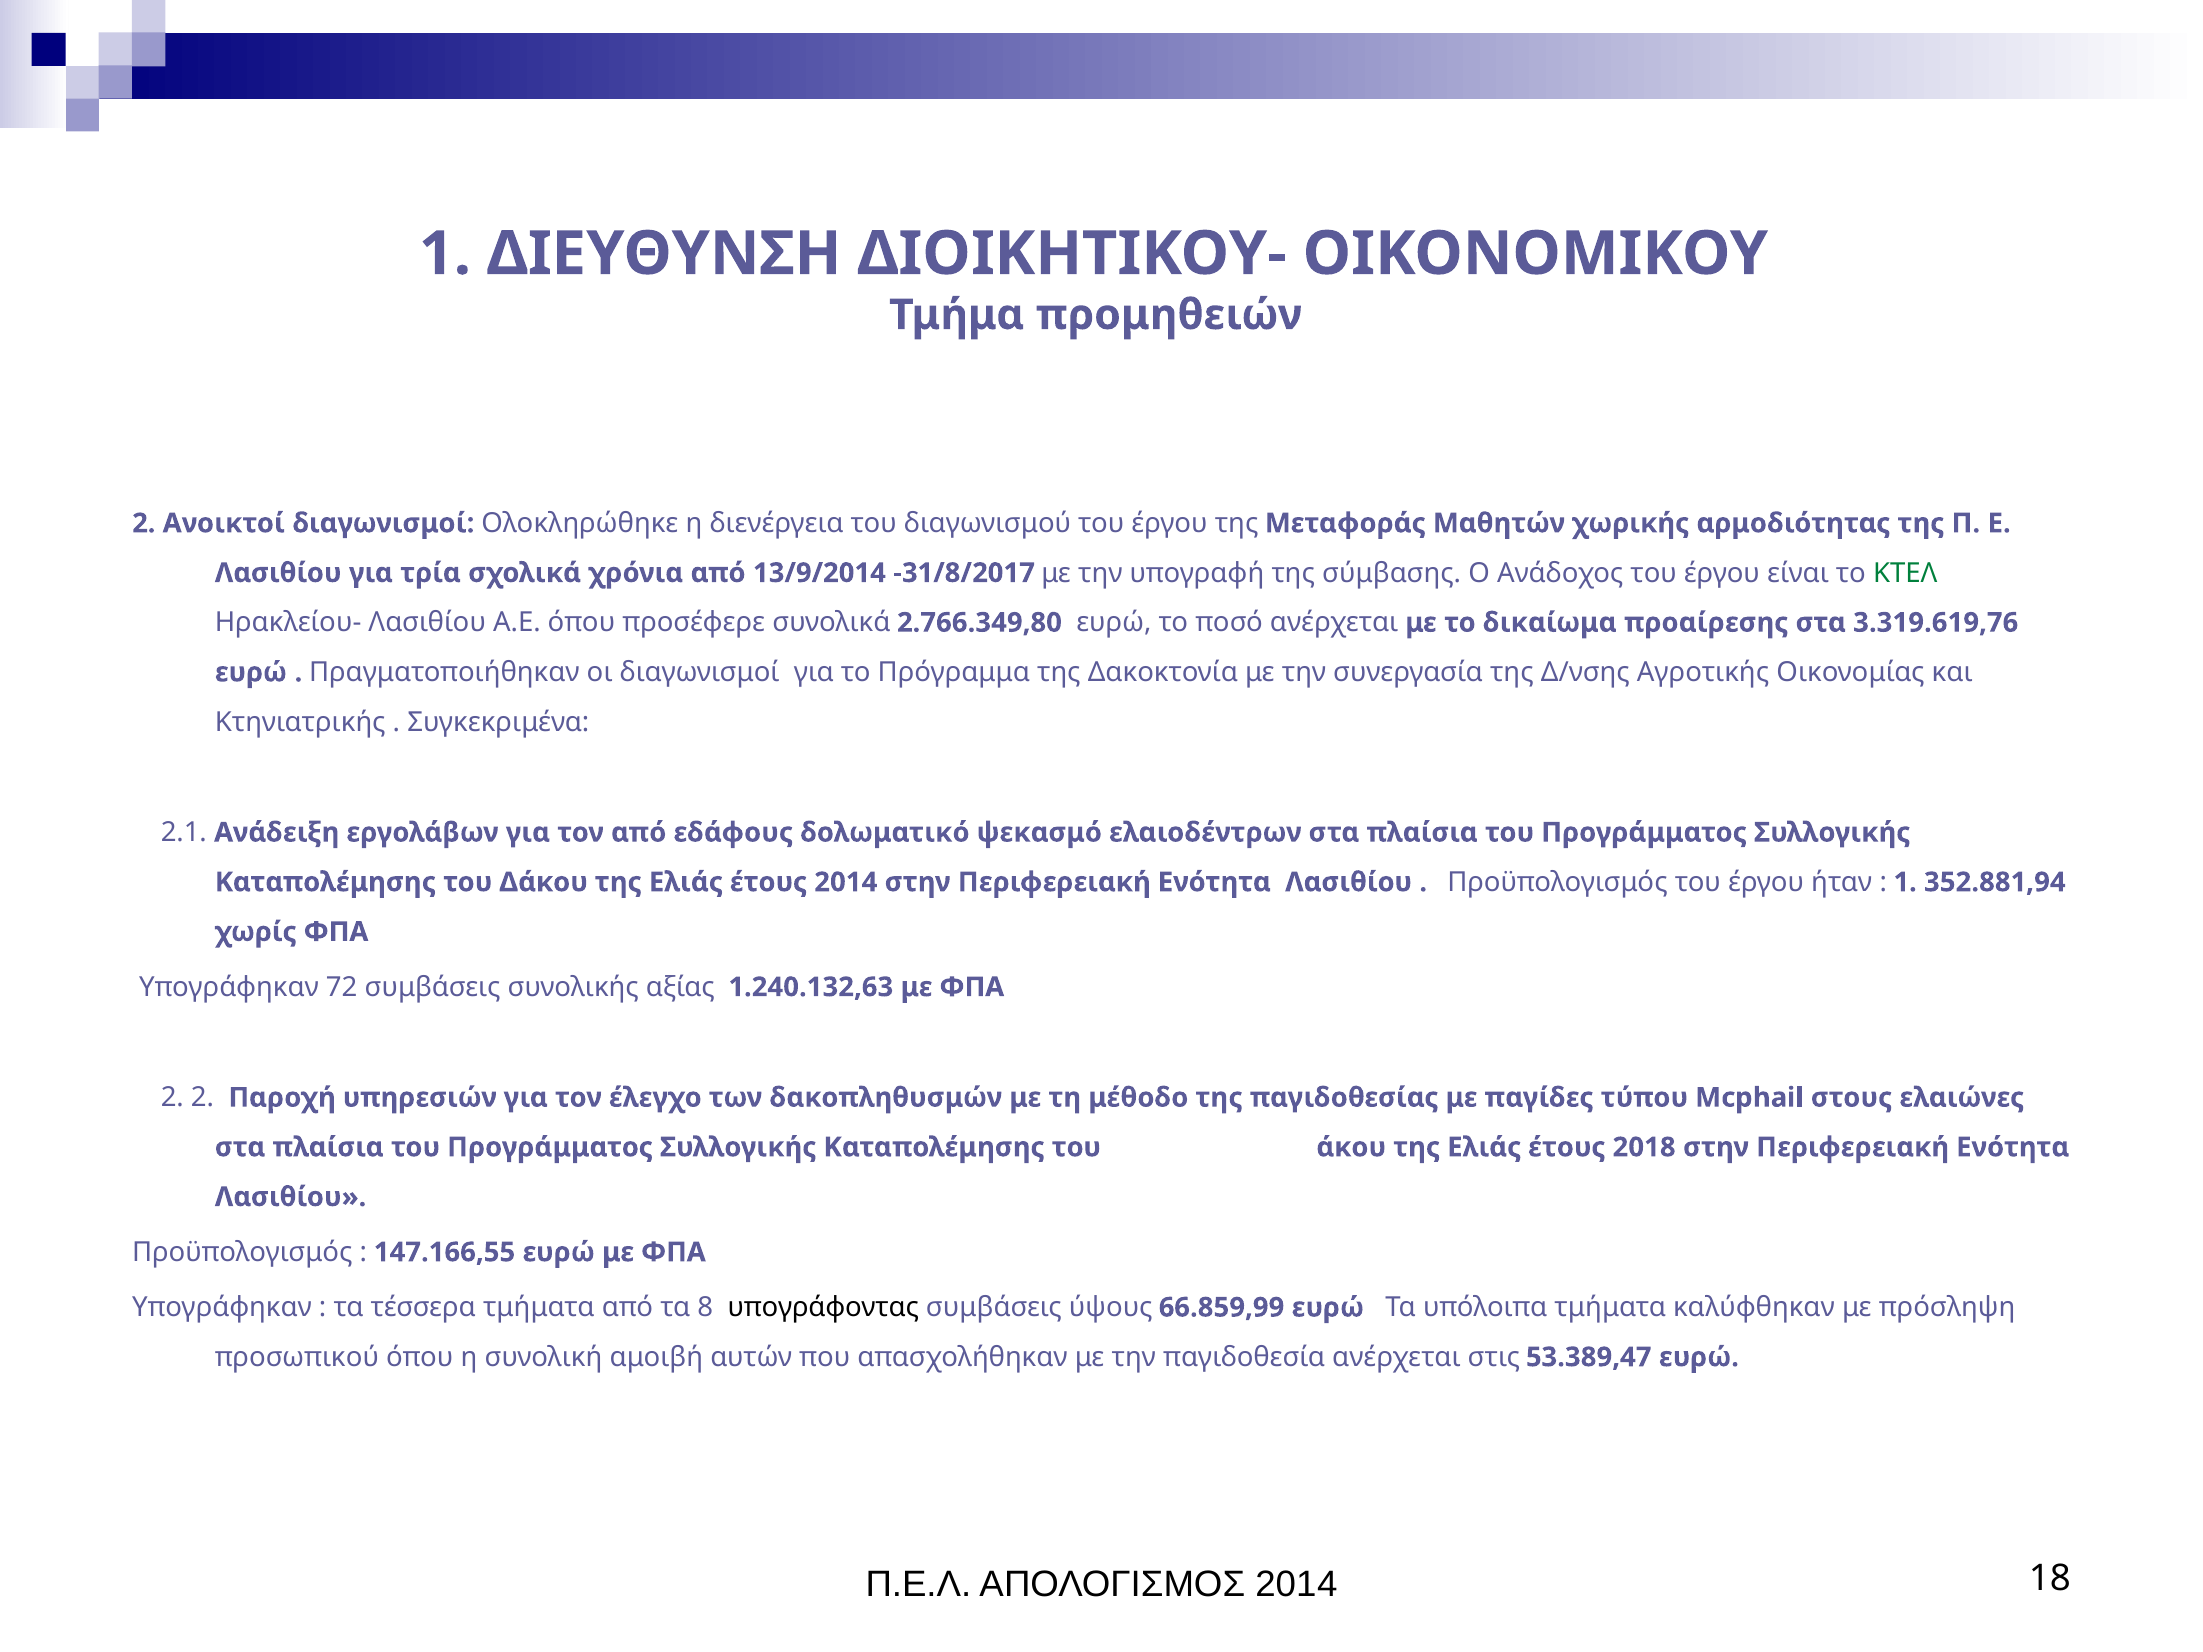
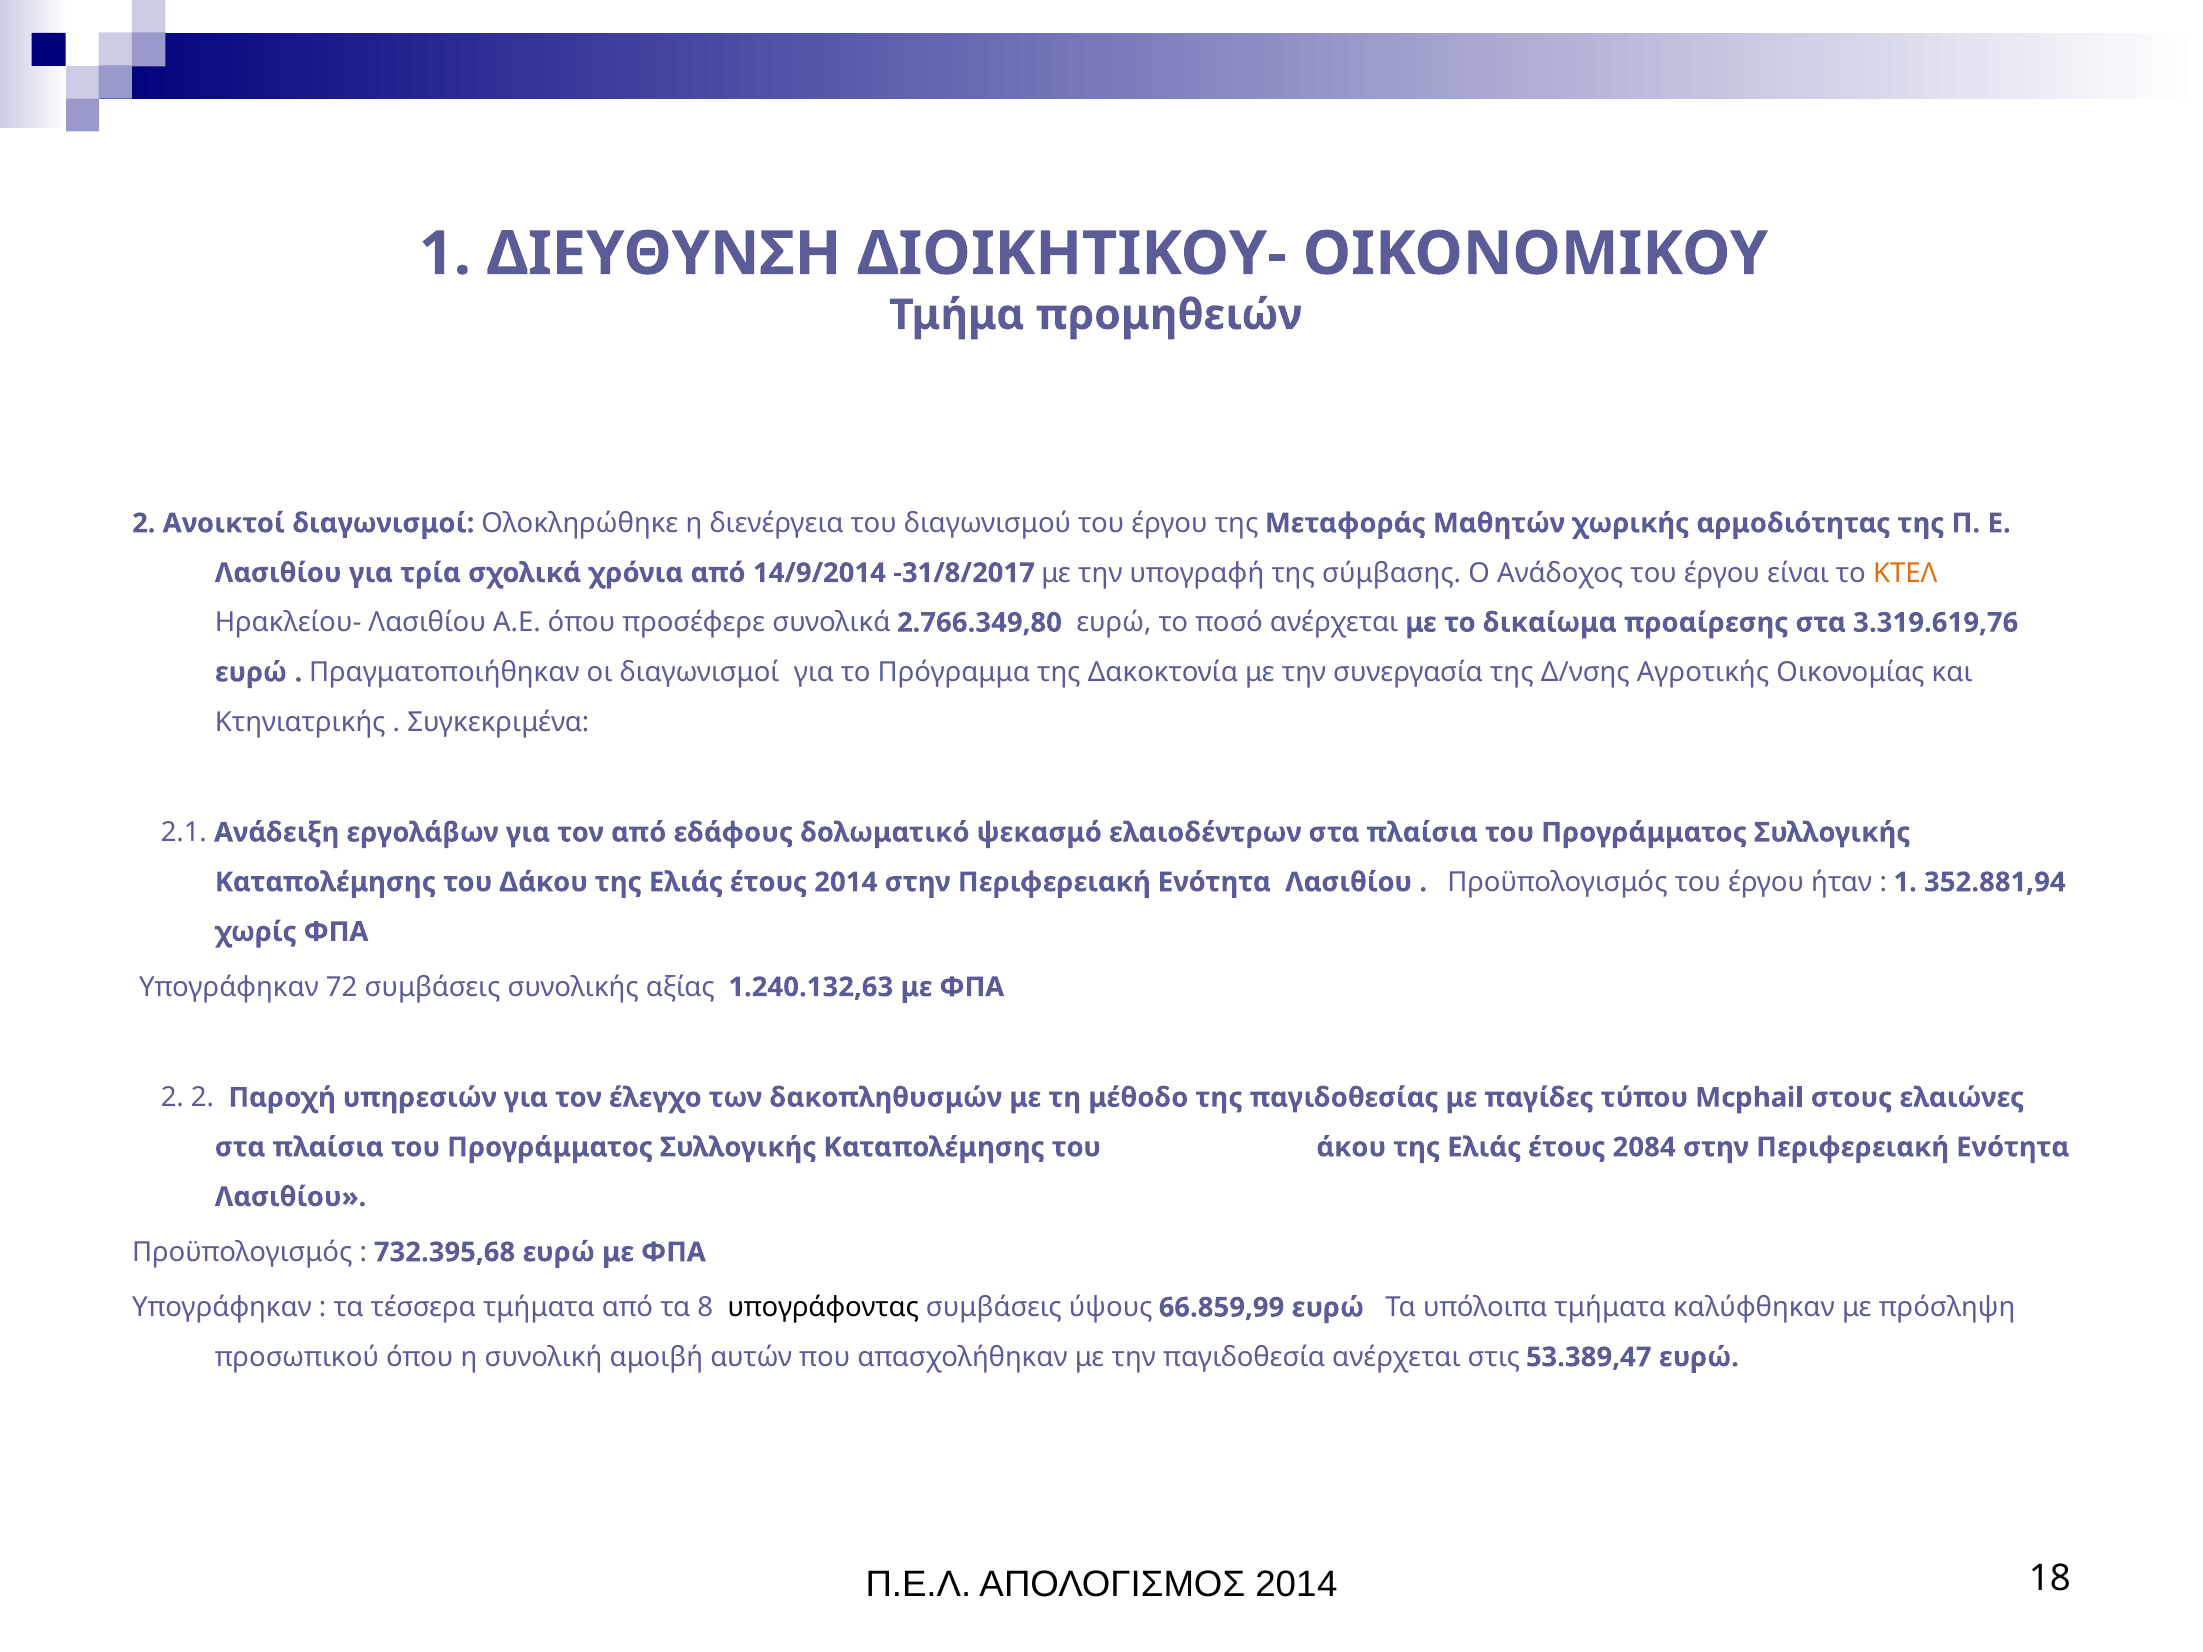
13/9/2014: 13/9/2014 -> 14/9/2014
ΚΤΕΛ colour: green -> orange
2018: 2018 -> 2084
147.166,55: 147.166,55 -> 732.395,68
